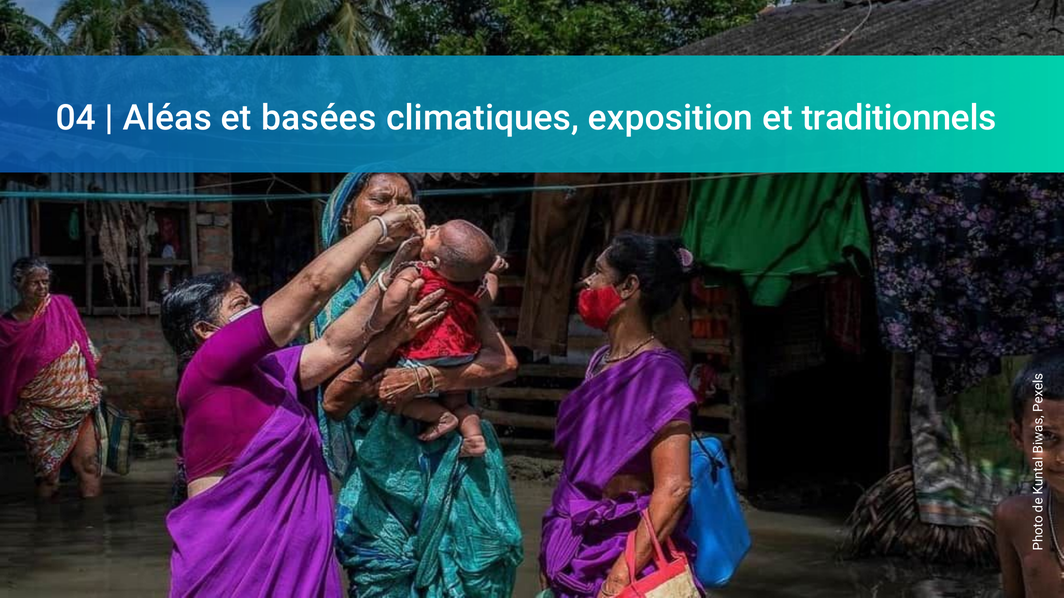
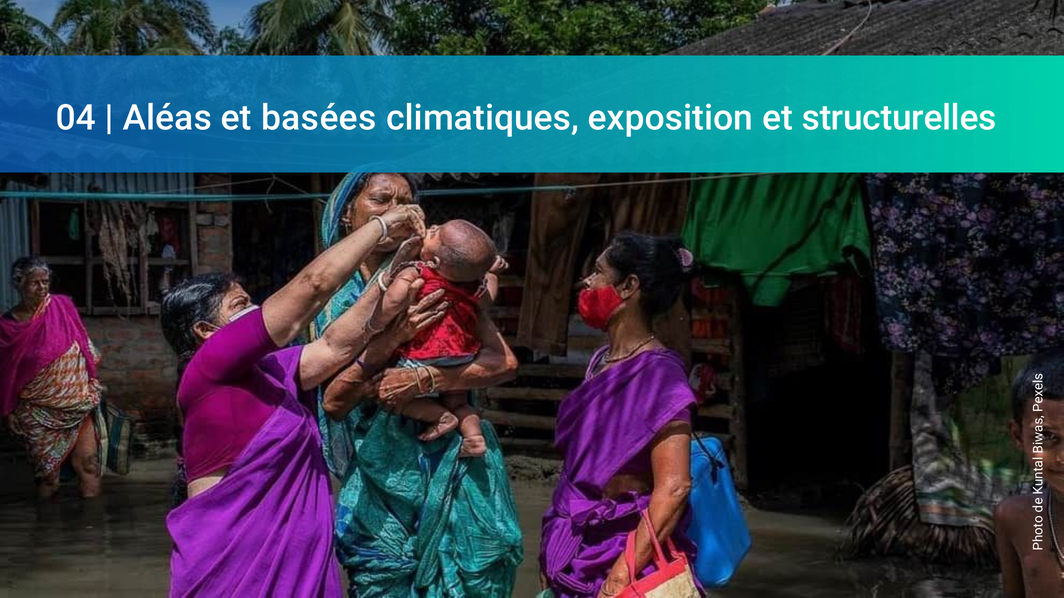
traditionnels: traditionnels -> structurelles
